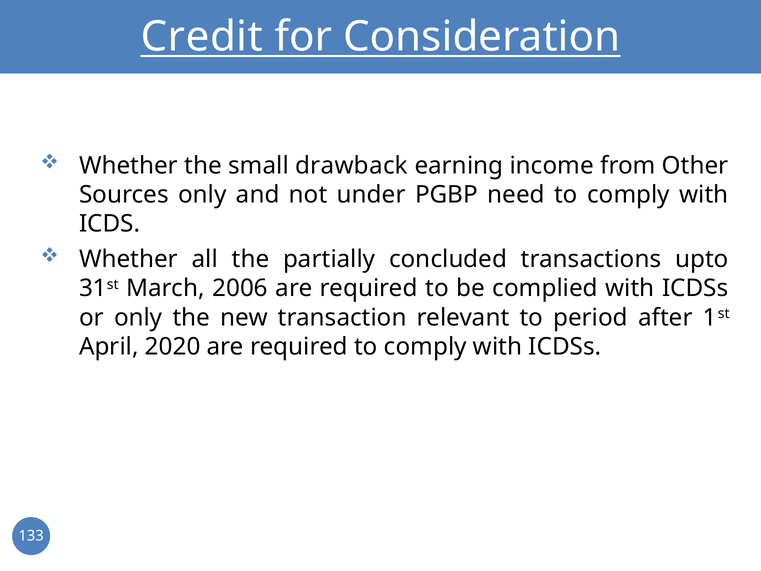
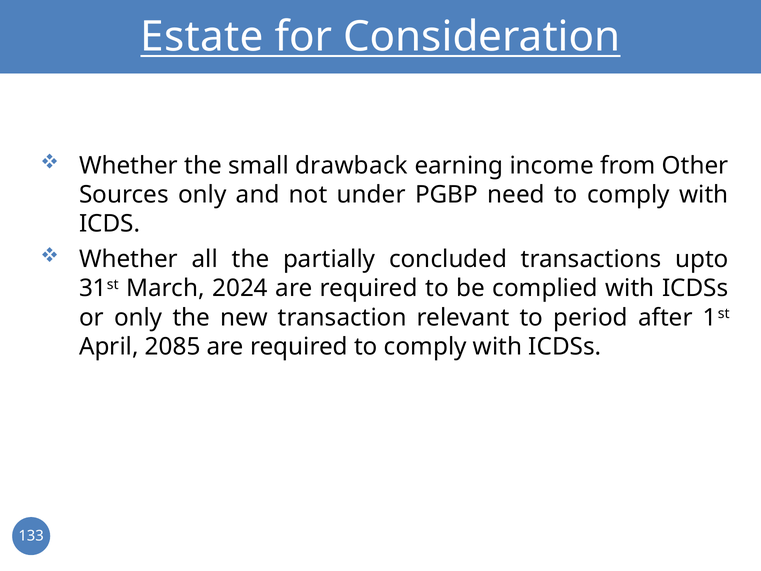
Credit: Credit -> Estate
2006: 2006 -> 2024
2020: 2020 -> 2085
